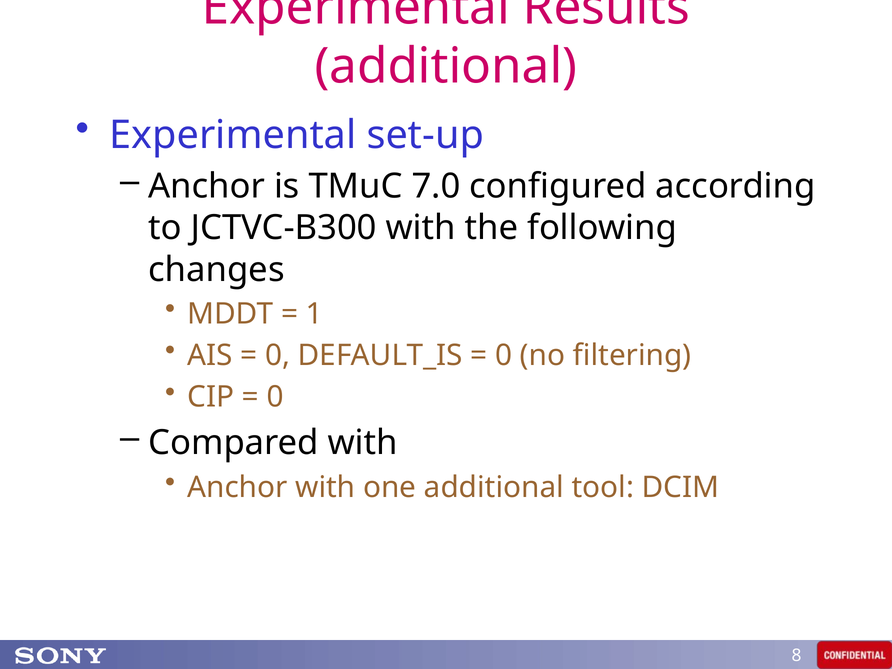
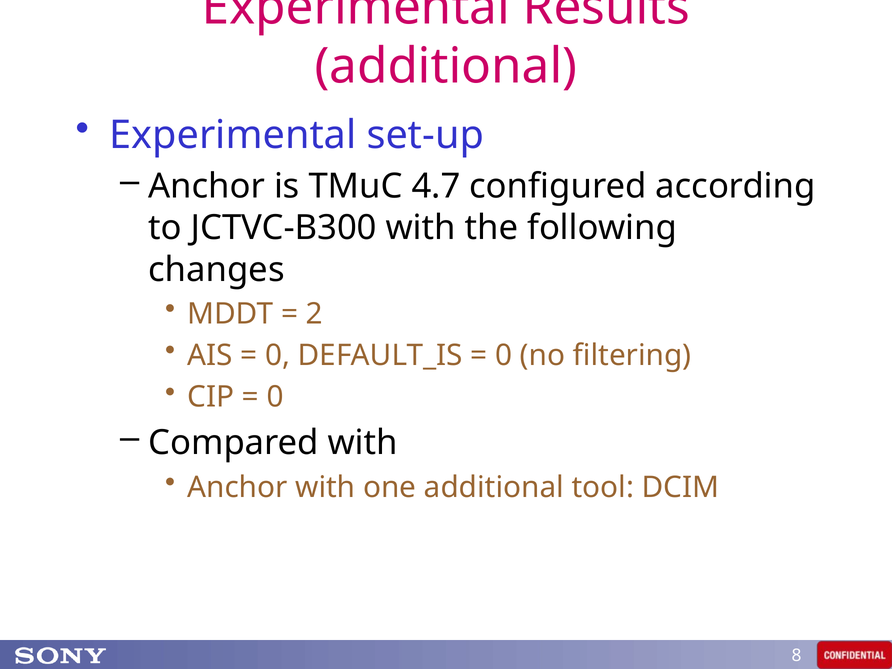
7.0: 7.0 -> 4.7
1: 1 -> 2
